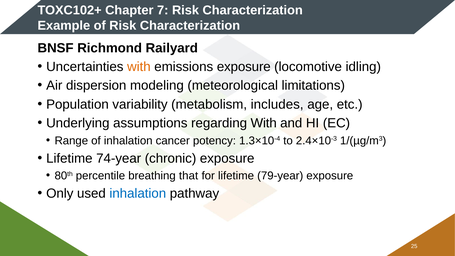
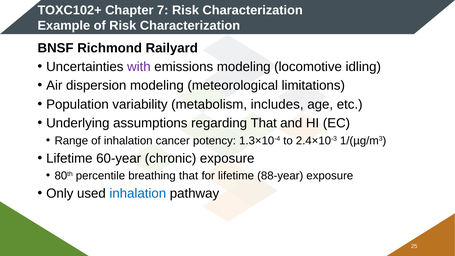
with at (139, 67) colour: orange -> purple
emissions exposure: exposure -> modeling
regarding With: With -> That
74-year: 74-year -> 60-year
79-year: 79-year -> 88-year
